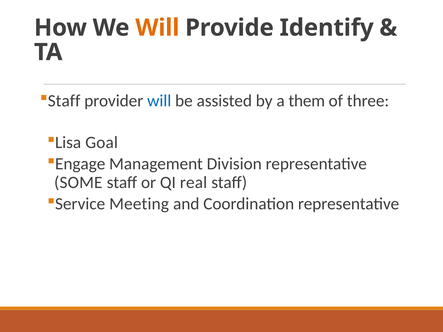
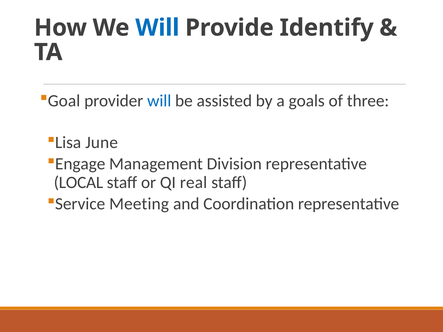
Will at (157, 28) colour: orange -> blue
Staff at (64, 101): Staff -> Goal
them: them -> goals
Goal: Goal -> June
SOME: SOME -> LOCAL
